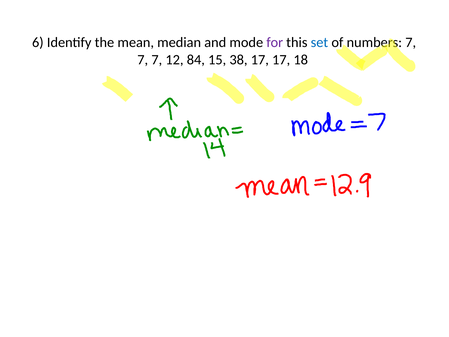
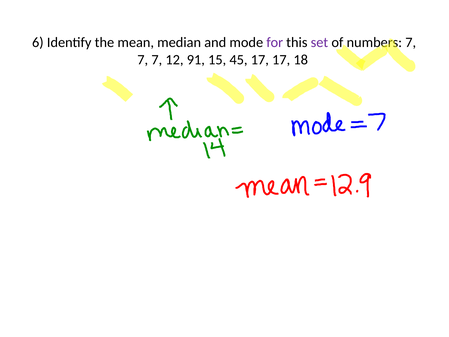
set colour: blue -> purple
84: 84 -> 91
38: 38 -> 45
